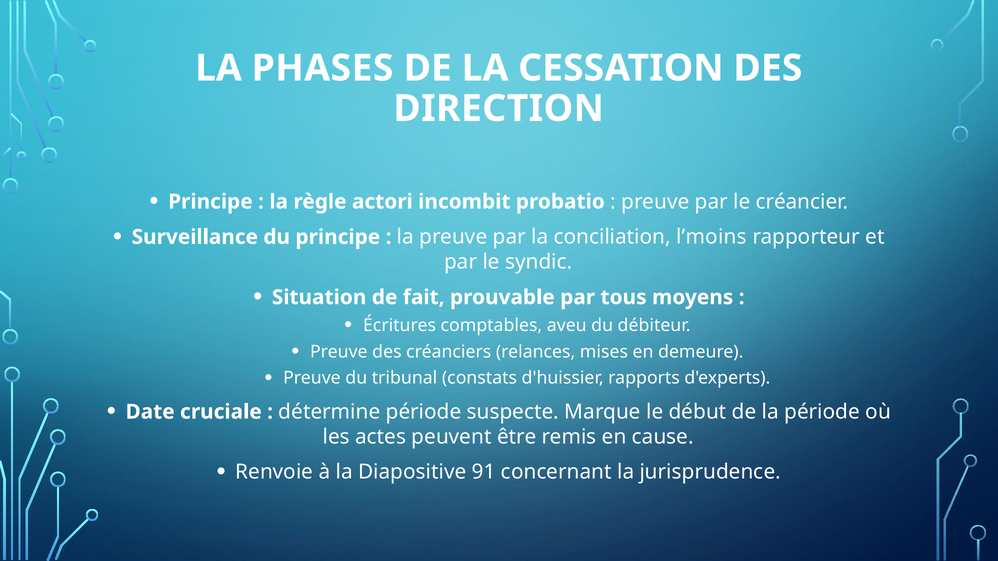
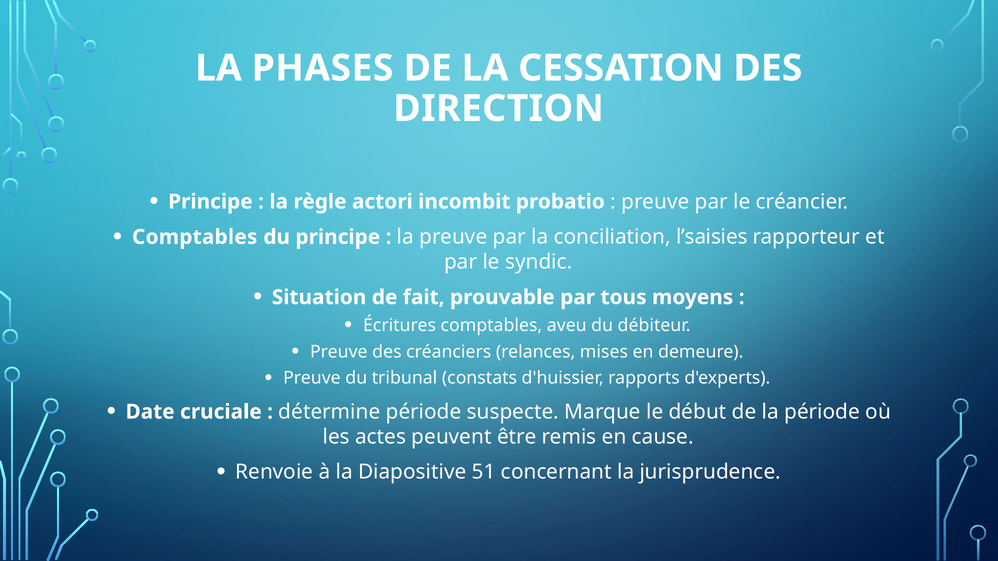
Surveillance at (195, 237): Surveillance -> Comptables
l’moins: l’moins -> l’saisies
91: 91 -> 51
